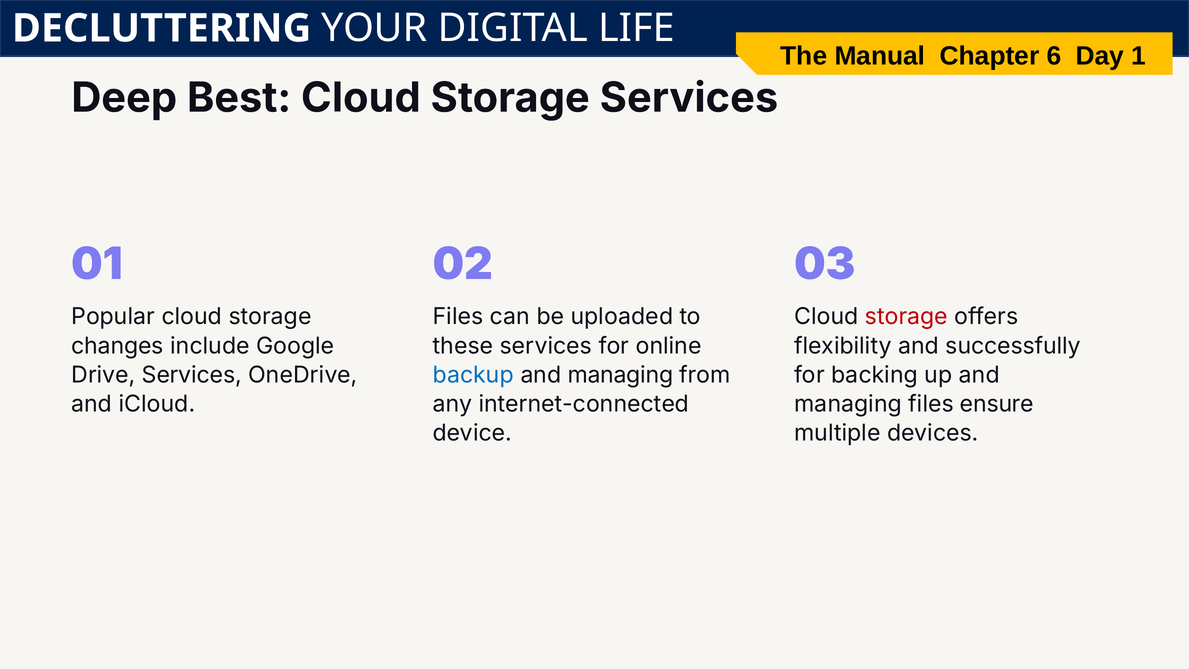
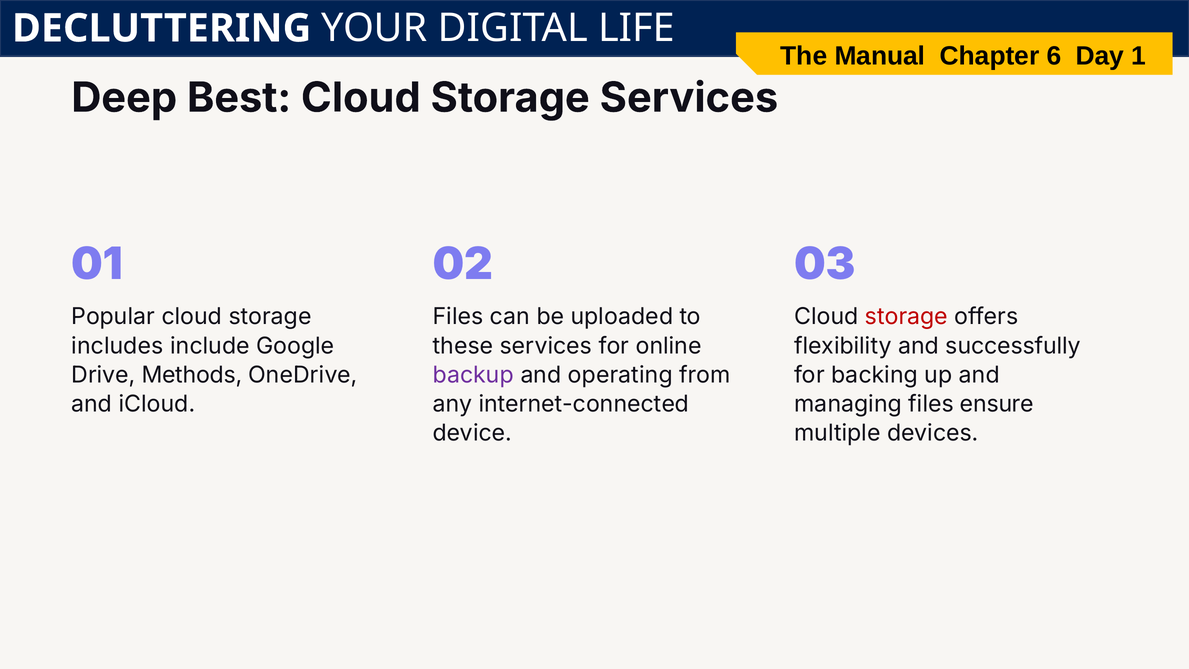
changes: changes -> includes
Drive Services: Services -> Methods
backup colour: blue -> purple
managing at (620, 375): managing -> operating
